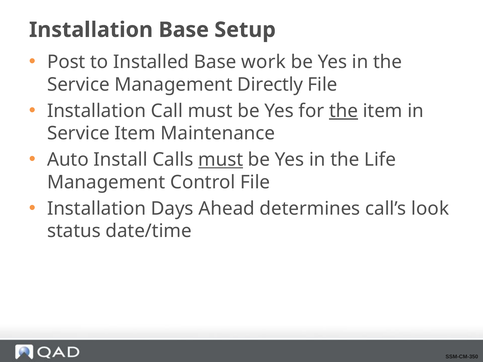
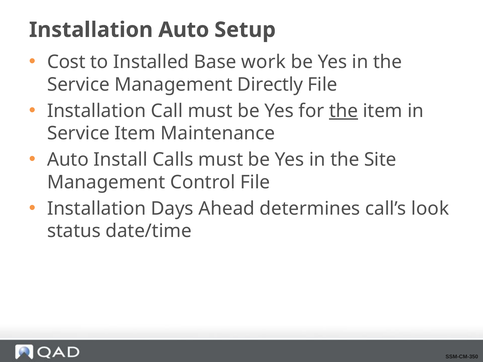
Installation Base: Base -> Auto
Post: Post -> Cost
must at (221, 160) underline: present -> none
Life: Life -> Site
